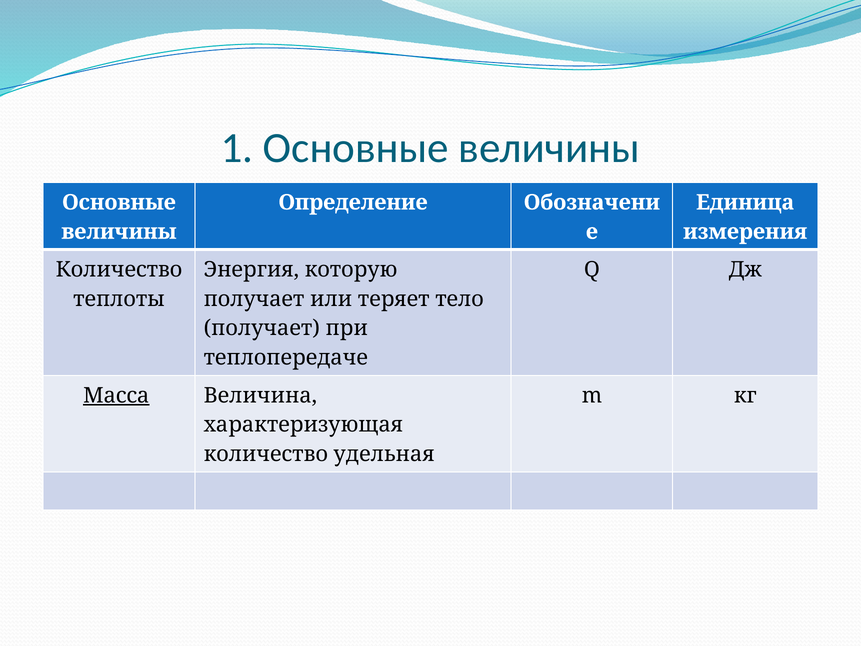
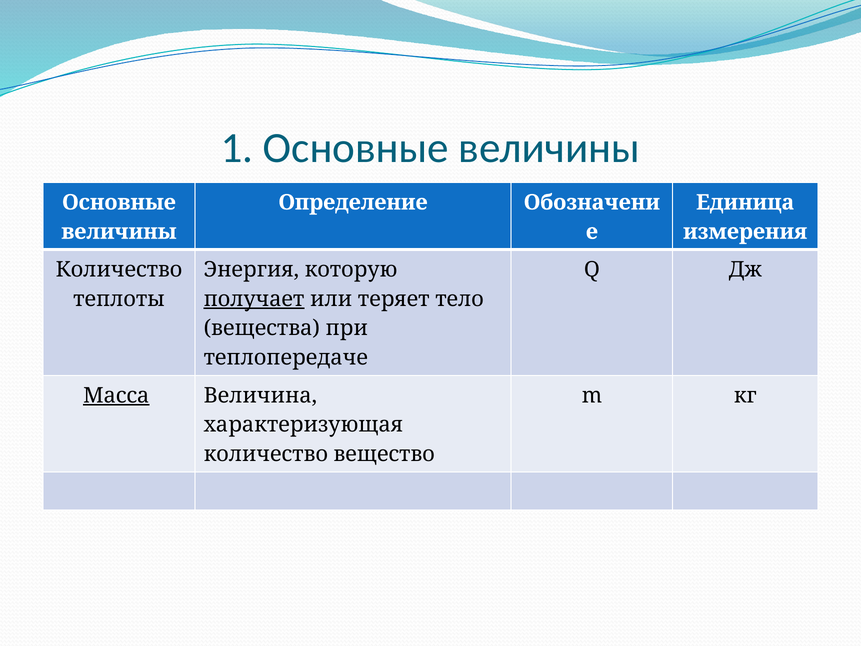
получает at (254, 299) underline: none -> present
получает at (262, 328): получает -> вещества
удельная: удельная -> вещество
